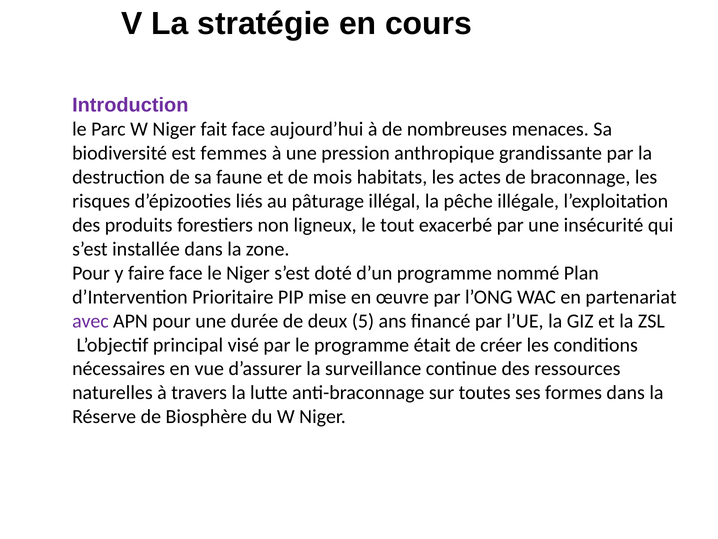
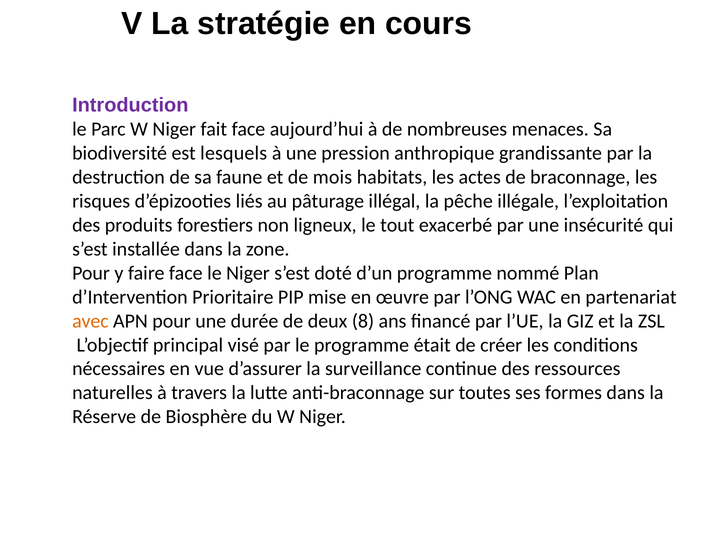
femmes: femmes -> lesquels
avec colour: purple -> orange
5: 5 -> 8
